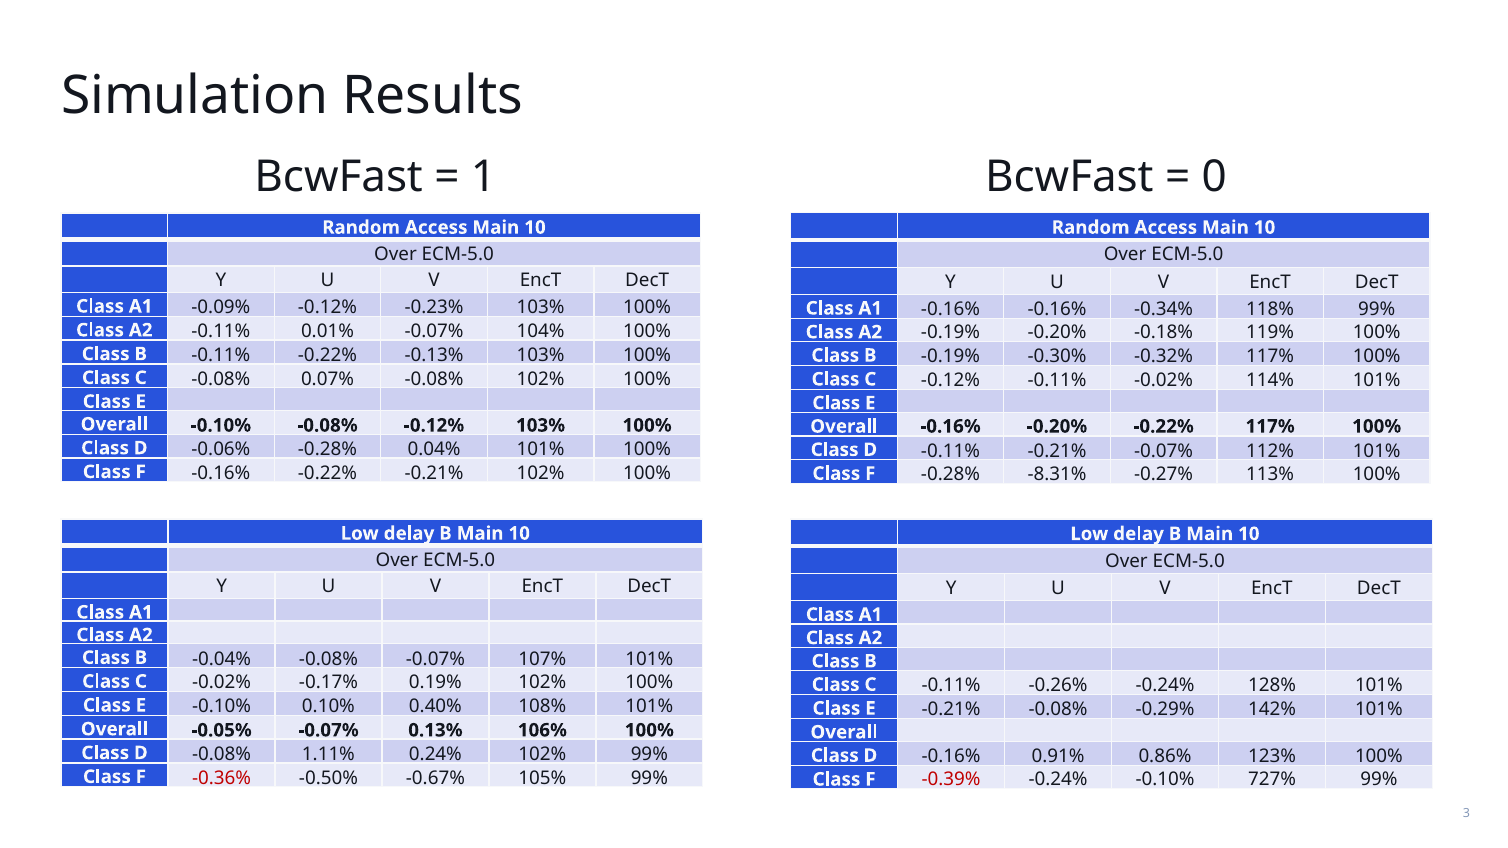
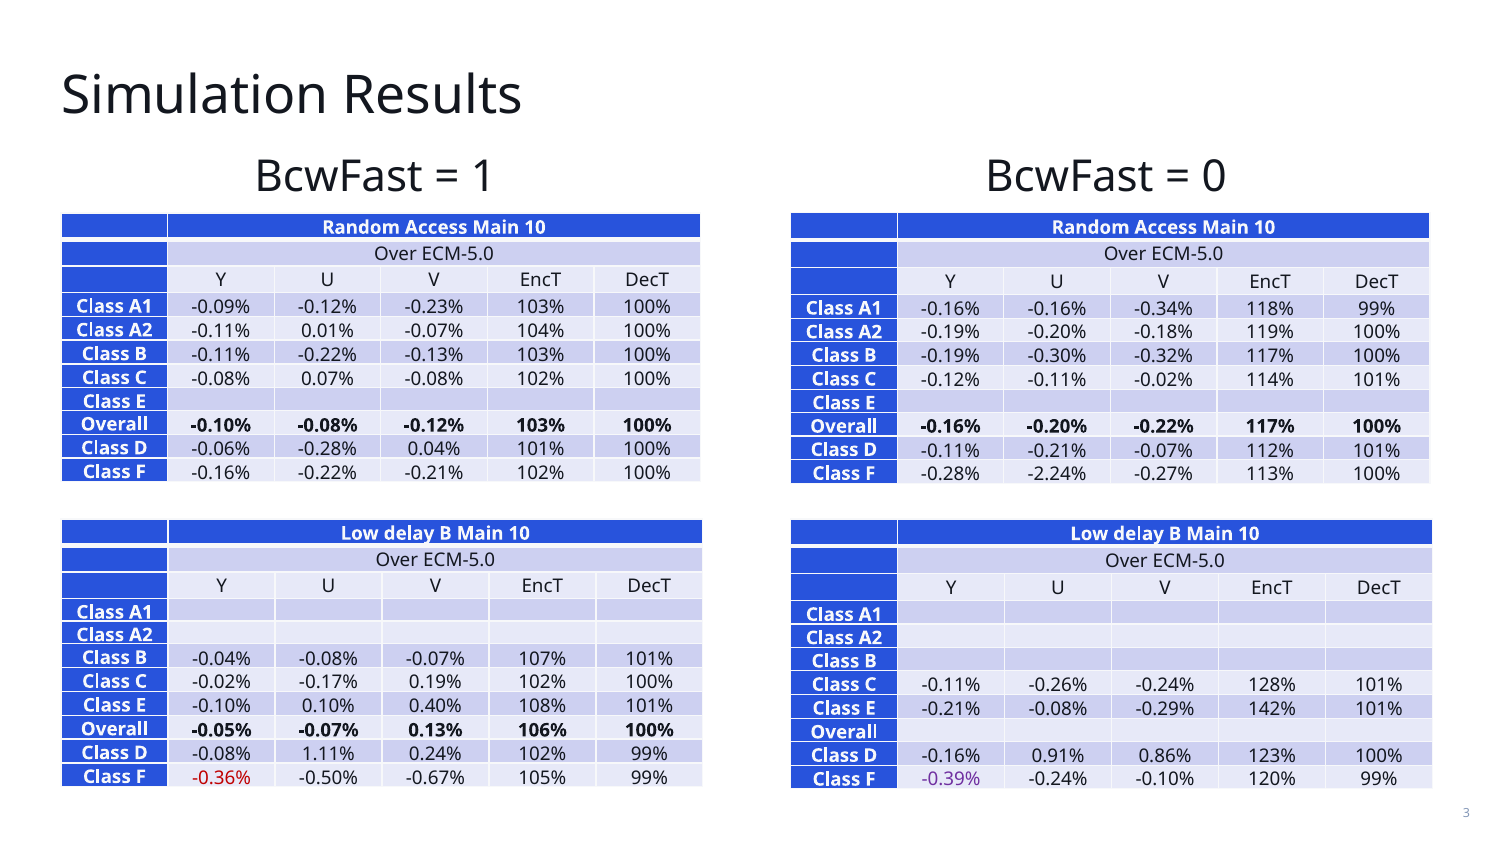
-8.31%: -8.31% -> -2.24%
-0.39% colour: red -> purple
727%: 727% -> 120%
